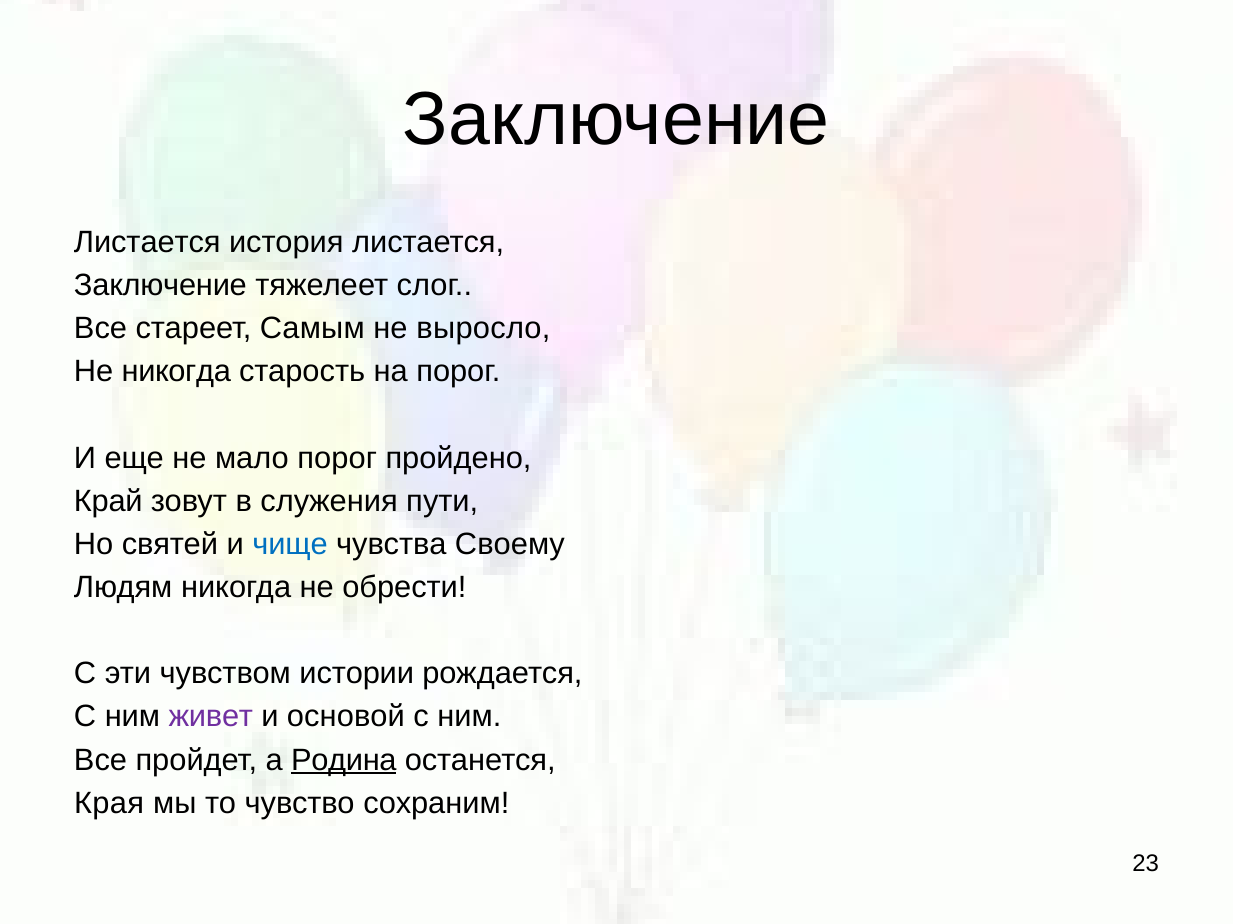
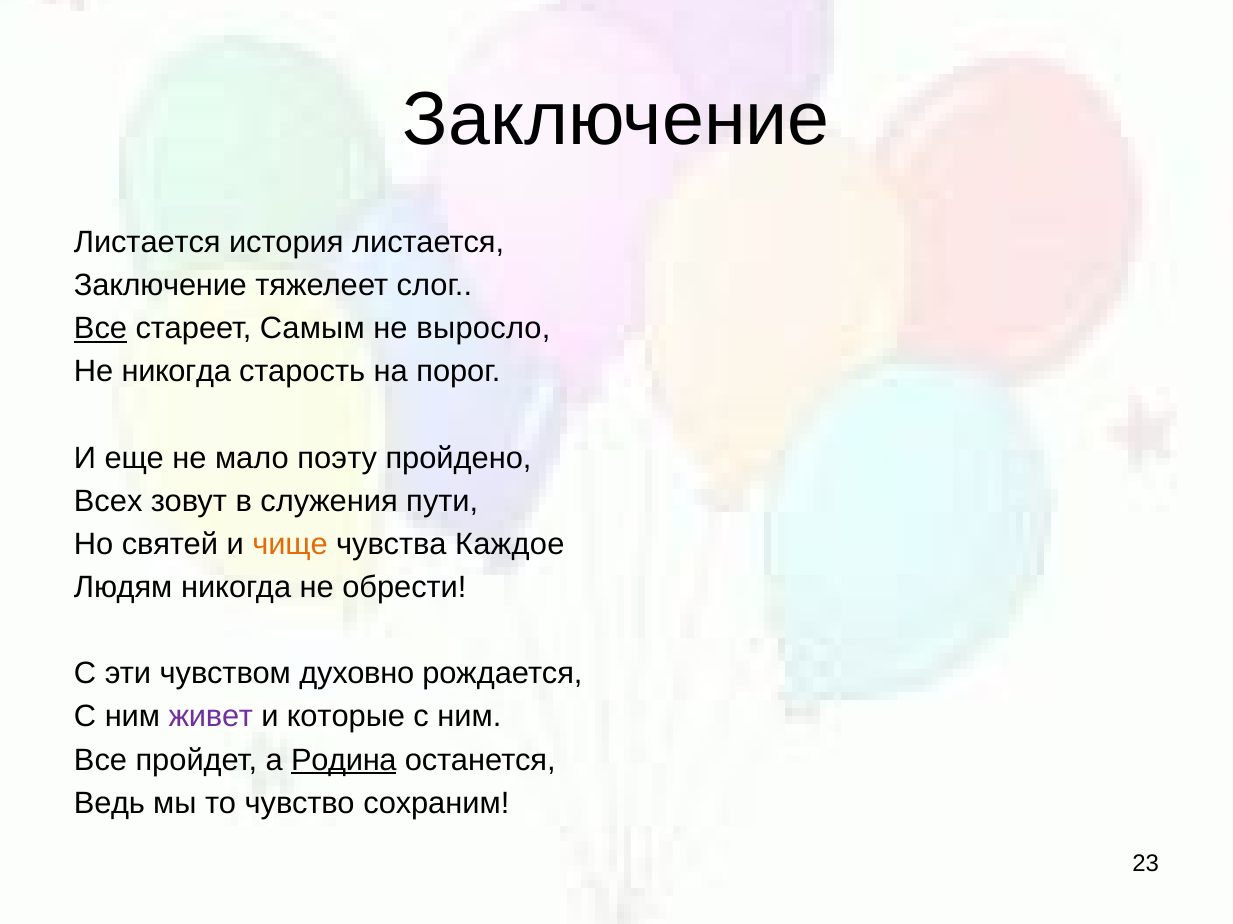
Все at (101, 329) underline: none -> present
мало порог: порог -> поэту
Край: Край -> Всех
чище colour: blue -> orange
Своему: Своему -> Каждое
истории: истории -> духовно
основой: основой -> которые
Края: Края -> Ведь
